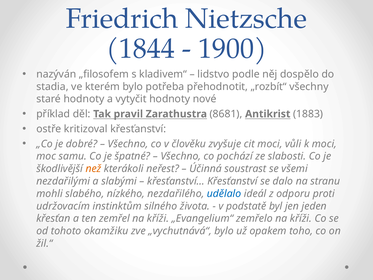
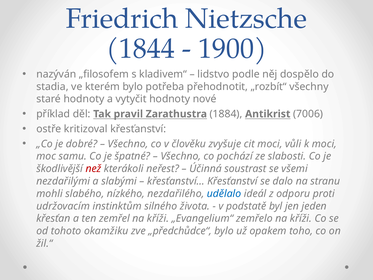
8681: 8681 -> 1884
1883: 1883 -> 7006
než colour: orange -> red
„vychutnává“: „vychutnává“ -> „předchůdce“
